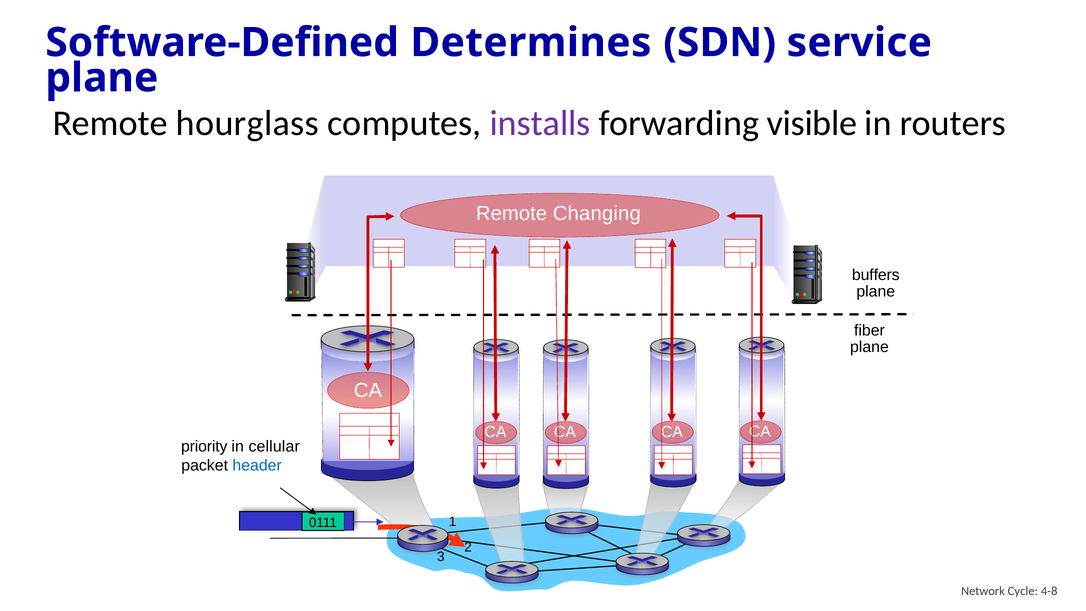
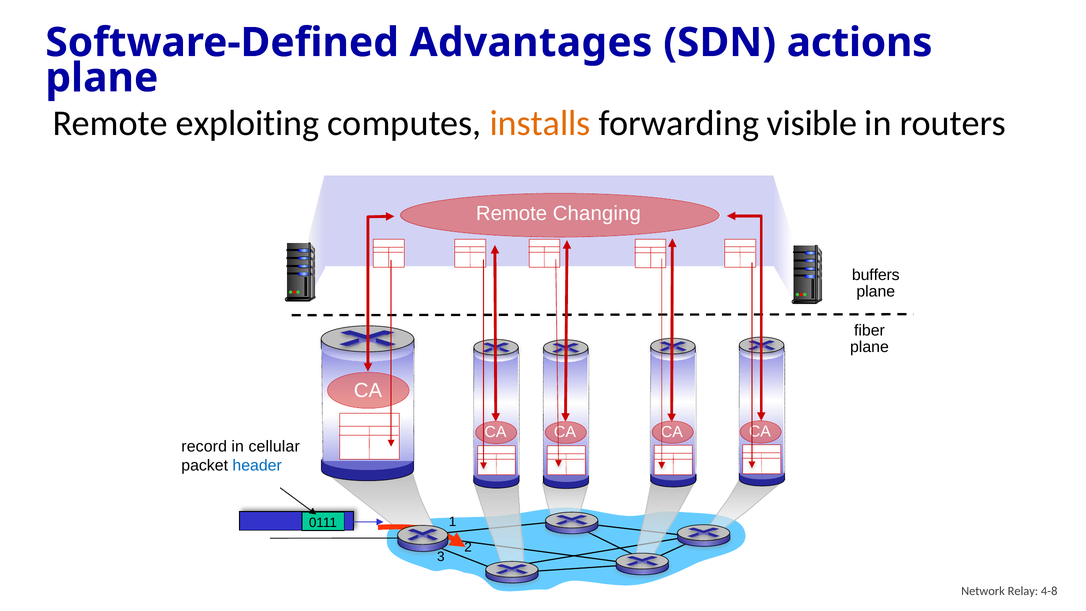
Determines: Determines -> Advantages
service: service -> actions
hourglass: hourglass -> exploiting
installs colour: purple -> orange
priority: priority -> record
Cycle: Cycle -> Relay
